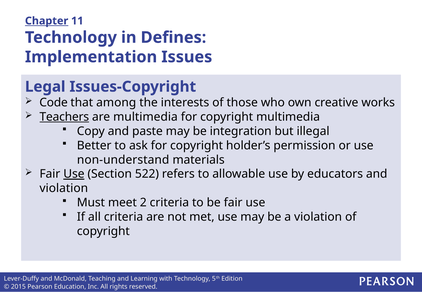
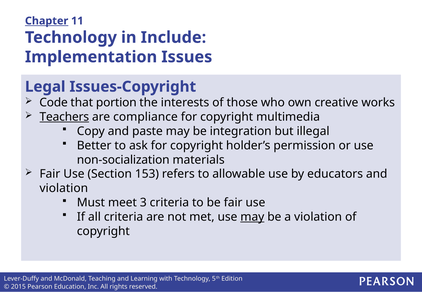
Defines: Defines -> Include
among: among -> portion
are multimedia: multimedia -> compliance
non-understand: non-understand -> non-socialization
Use at (74, 174) underline: present -> none
522: 522 -> 153
2: 2 -> 3
may at (252, 217) underline: none -> present
